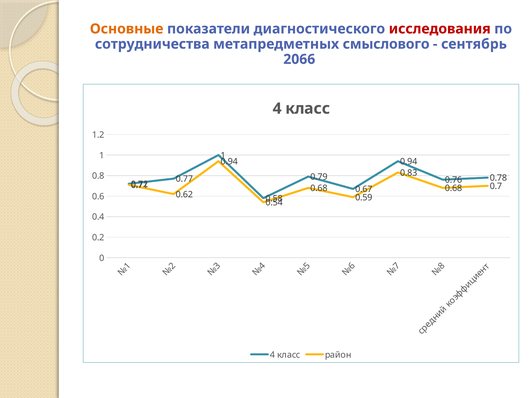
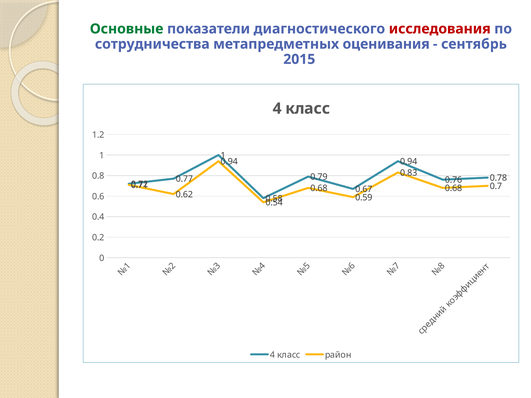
Основные colour: orange -> green
смыслового: смыслового -> оценивания
2066: 2066 -> 2015
